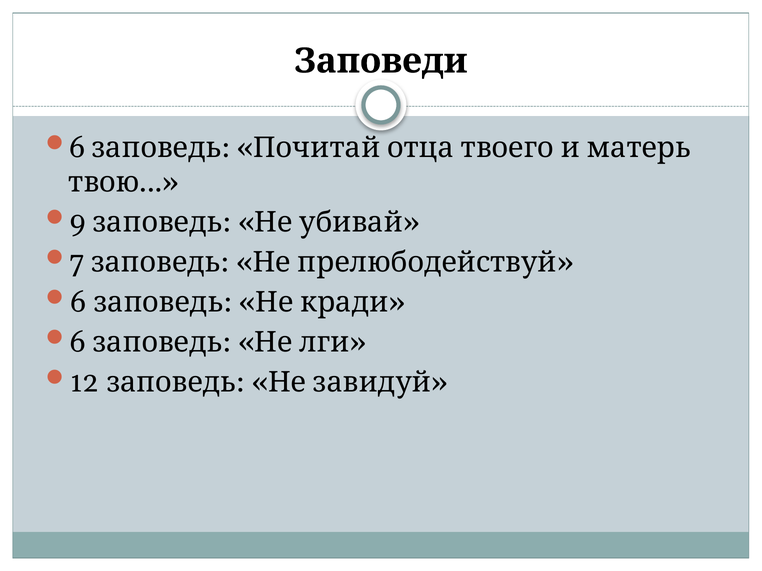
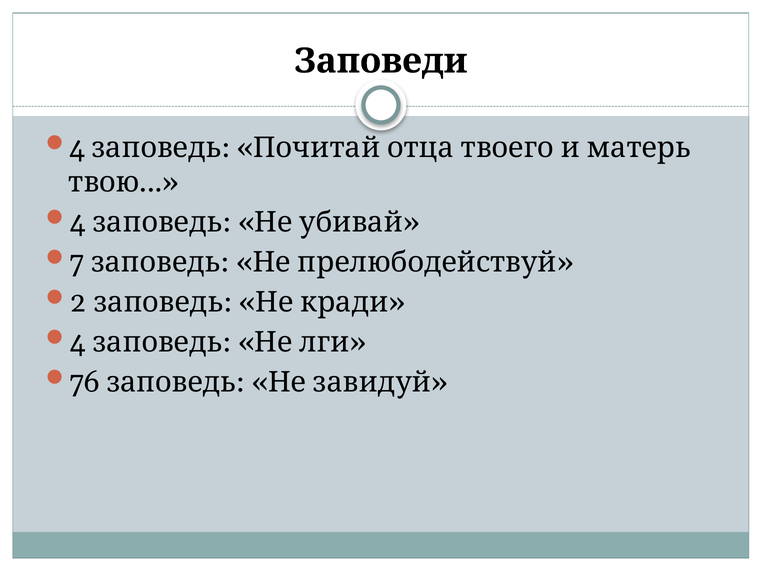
6 at (78, 148): 6 -> 4
9 at (78, 222): 9 -> 4
6 at (78, 302): 6 -> 2
6 at (78, 342): 6 -> 4
12: 12 -> 76
